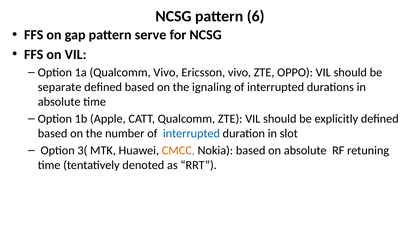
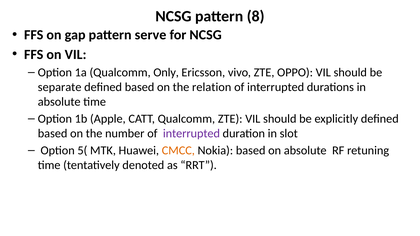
6: 6 -> 8
Qualcomm Vivo: Vivo -> Only
ignaling: ignaling -> relation
interrupted at (191, 134) colour: blue -> purple
3(: 3( -> 5(
